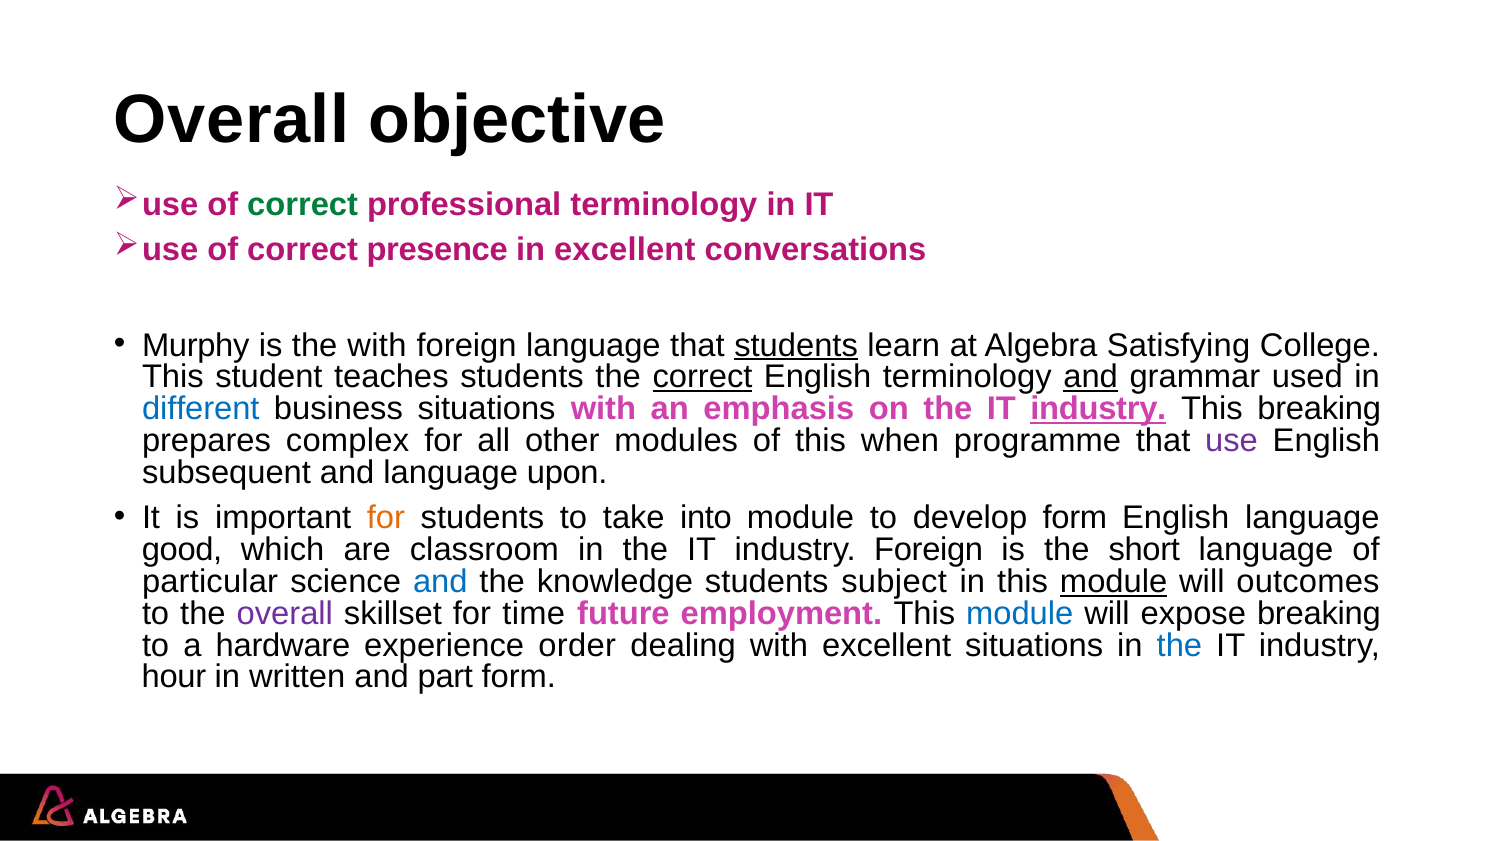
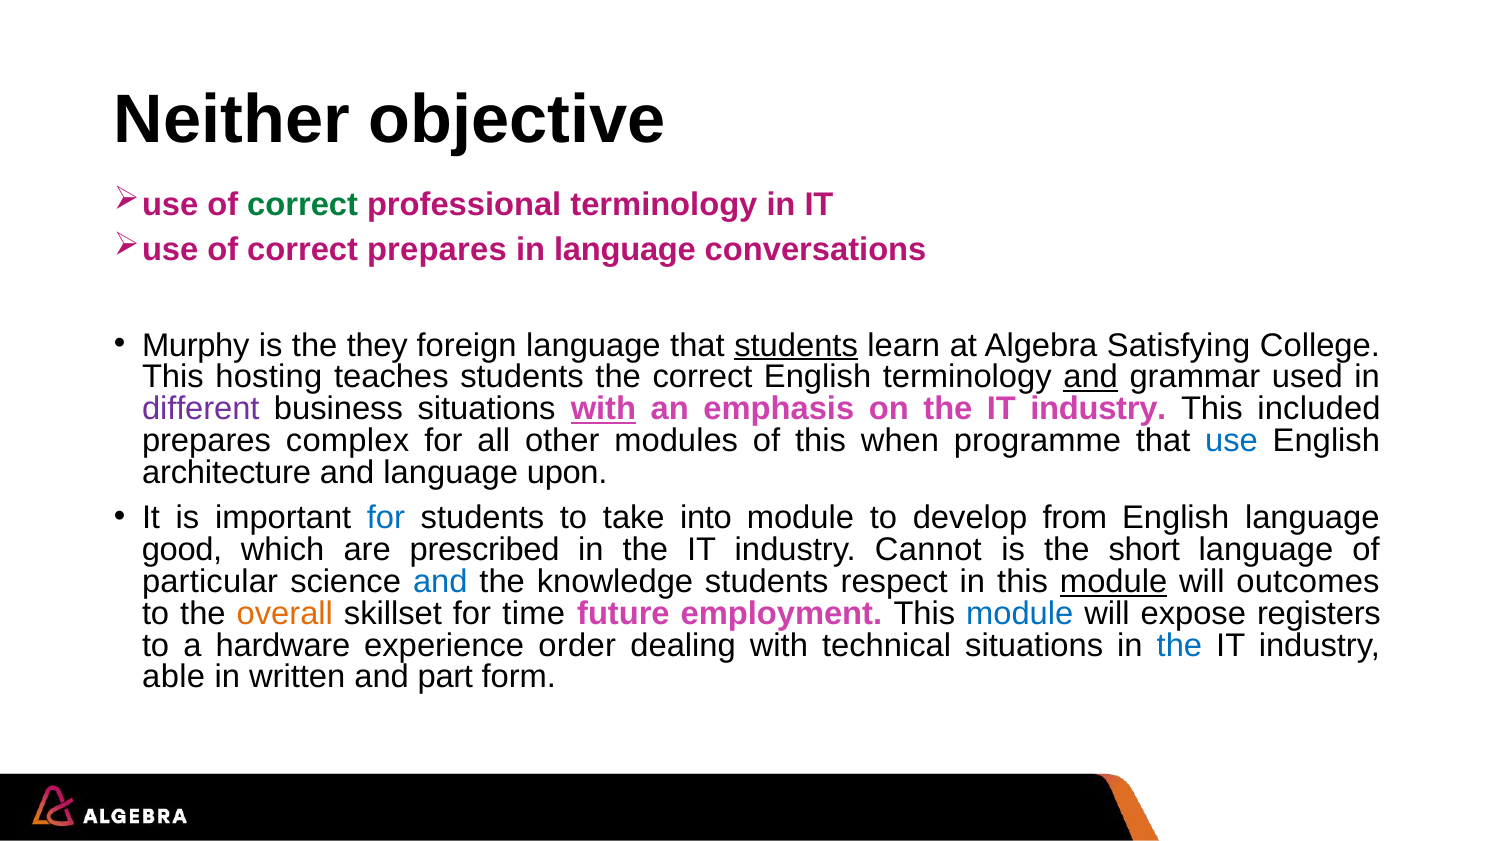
Overall at (232, 120): Overall -> Neither
correct presence: presence -> prepares
in excellent: excellent -> language
the with: with -> they
student: student -> hosting
correct at (702, 377) underline: present -> none
different colour: blue -> purple
with at (603, 409) underline: none -> present
industry at (1098, 409) underline: present -> none
This breaking: breaking -> included
use colour: purple -> blue
subsequent: subsequent -> architecture
for at (386, 518) colour: orange -> blue
develop form: form -> from
classroom: classroom -> prescribed
industry Foreign: Foreign -> Cannot
subject: subject -> respect
overall at (285, 613) colour: purple -> orange
expose breaking: breaking -> registers
with excellent: excellent -> technical
hour: hour -> able
